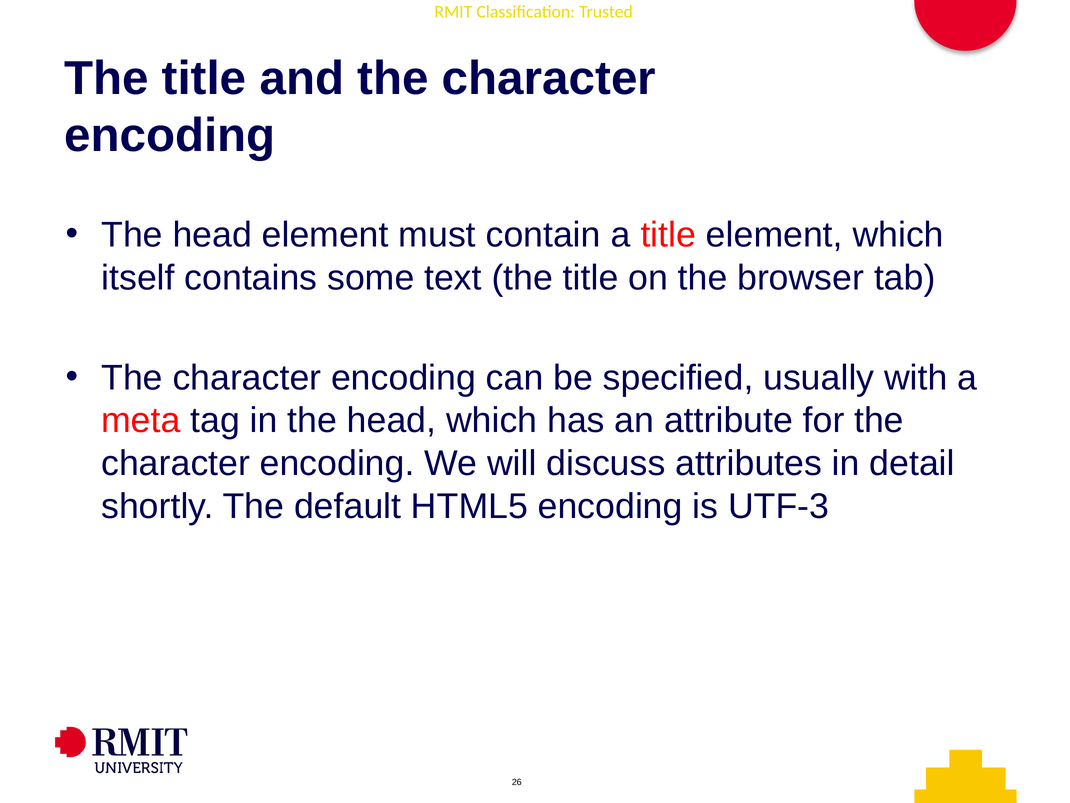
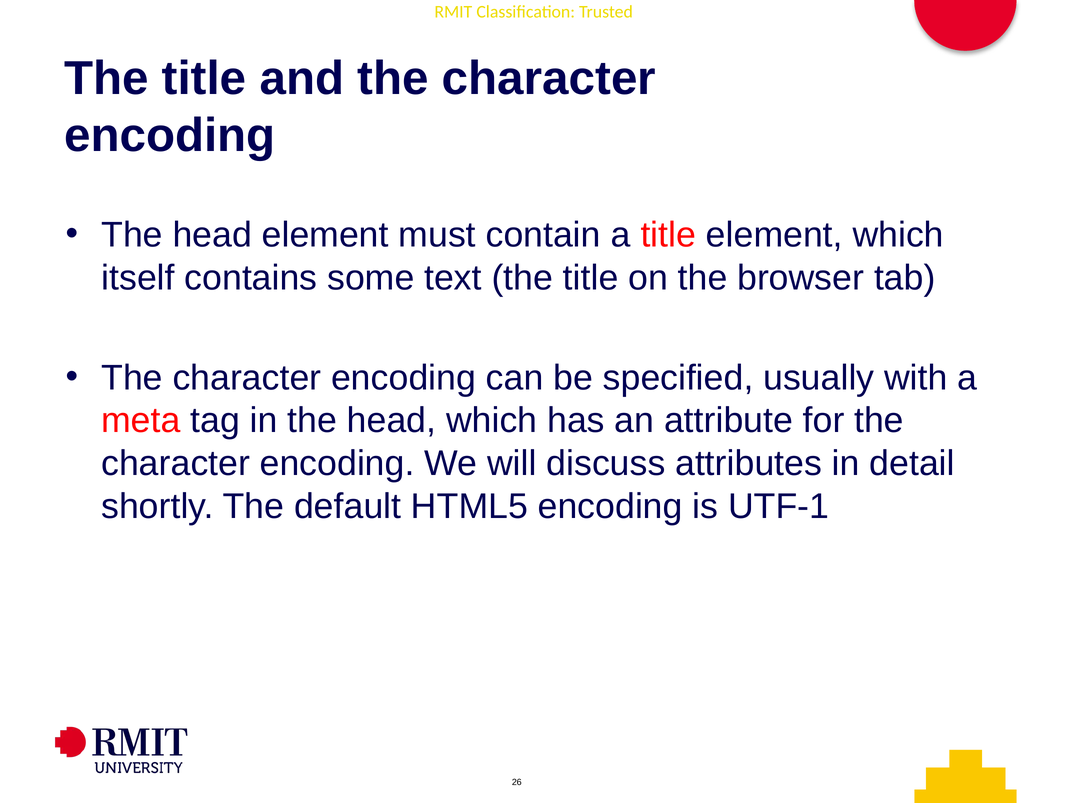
UTF-3: UTF-3 -> UTF-1
